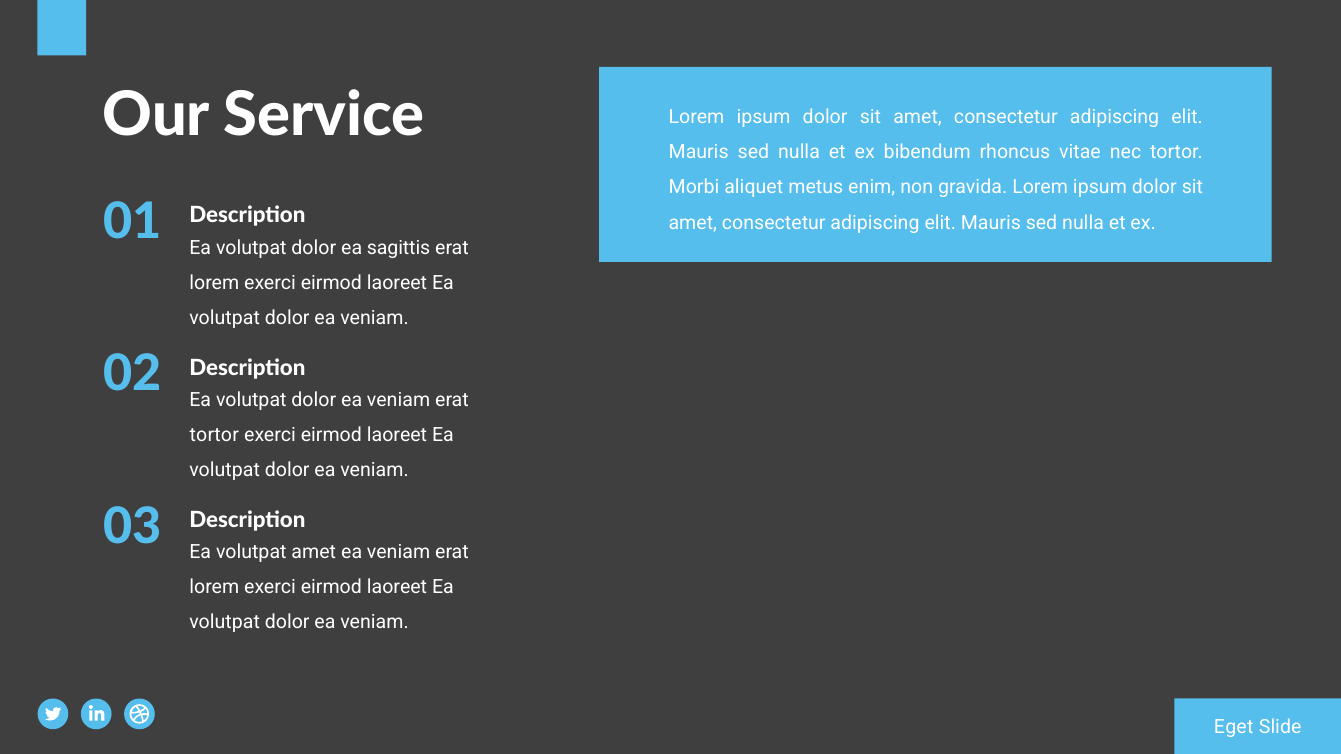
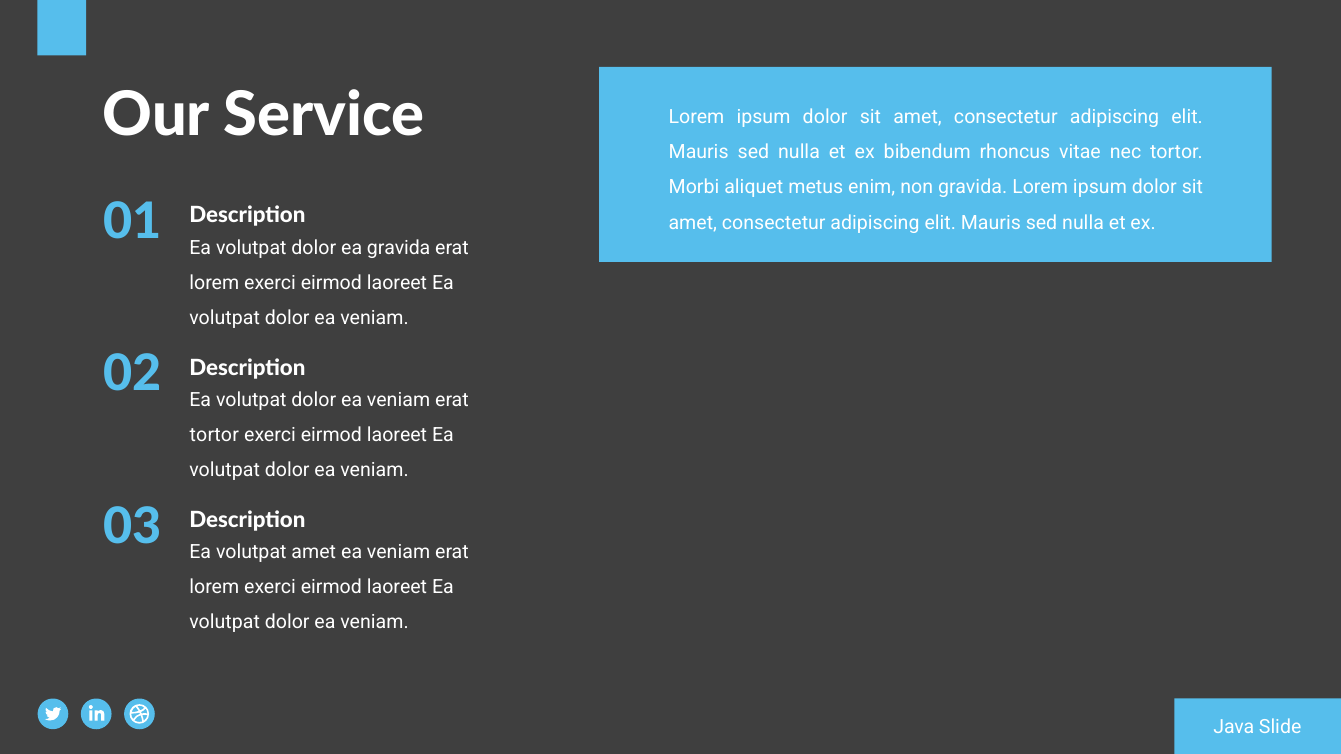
ea sagittis: sagittis -> gravida
Eget: Eget -> Java
